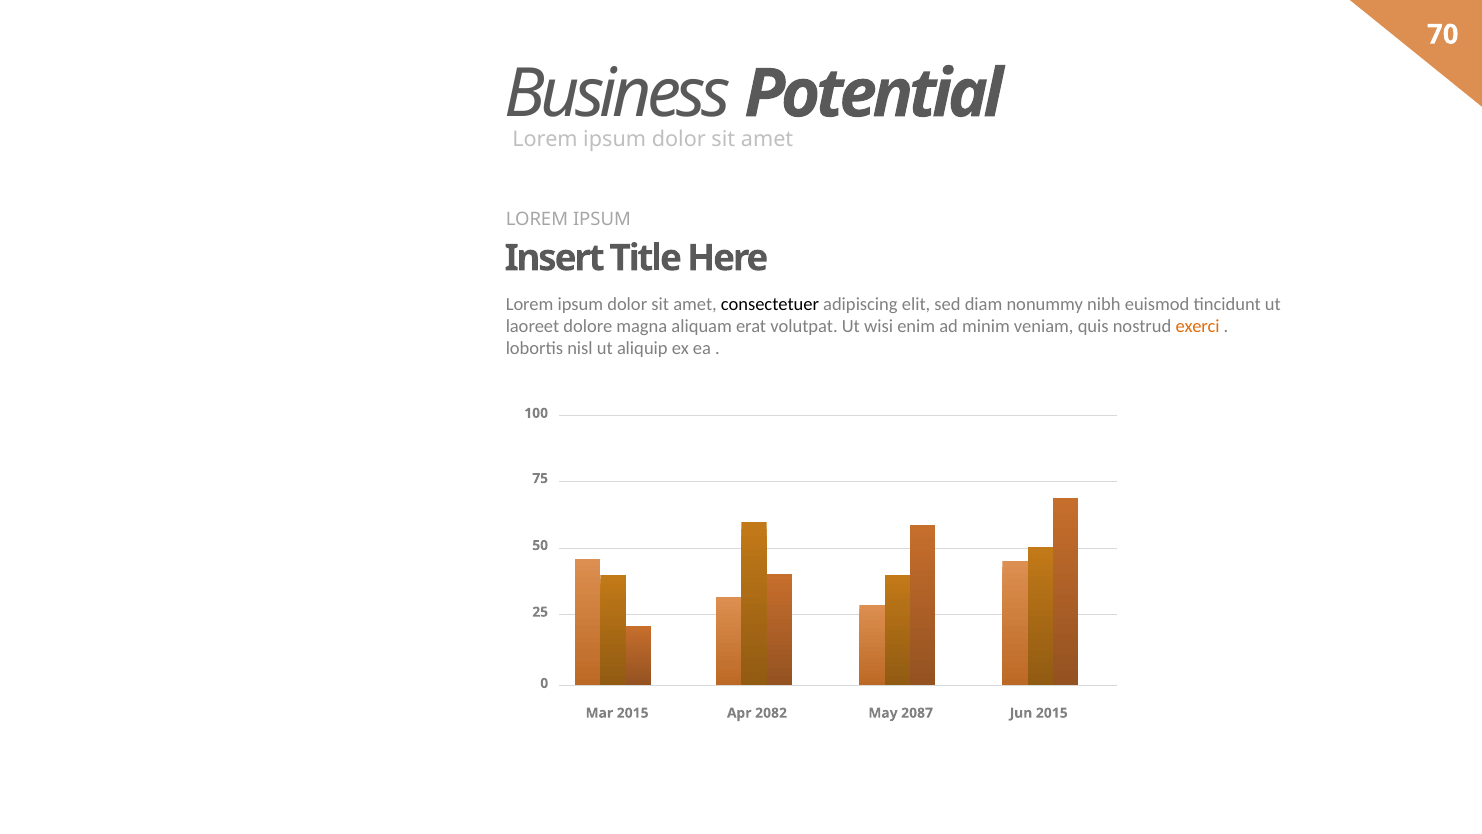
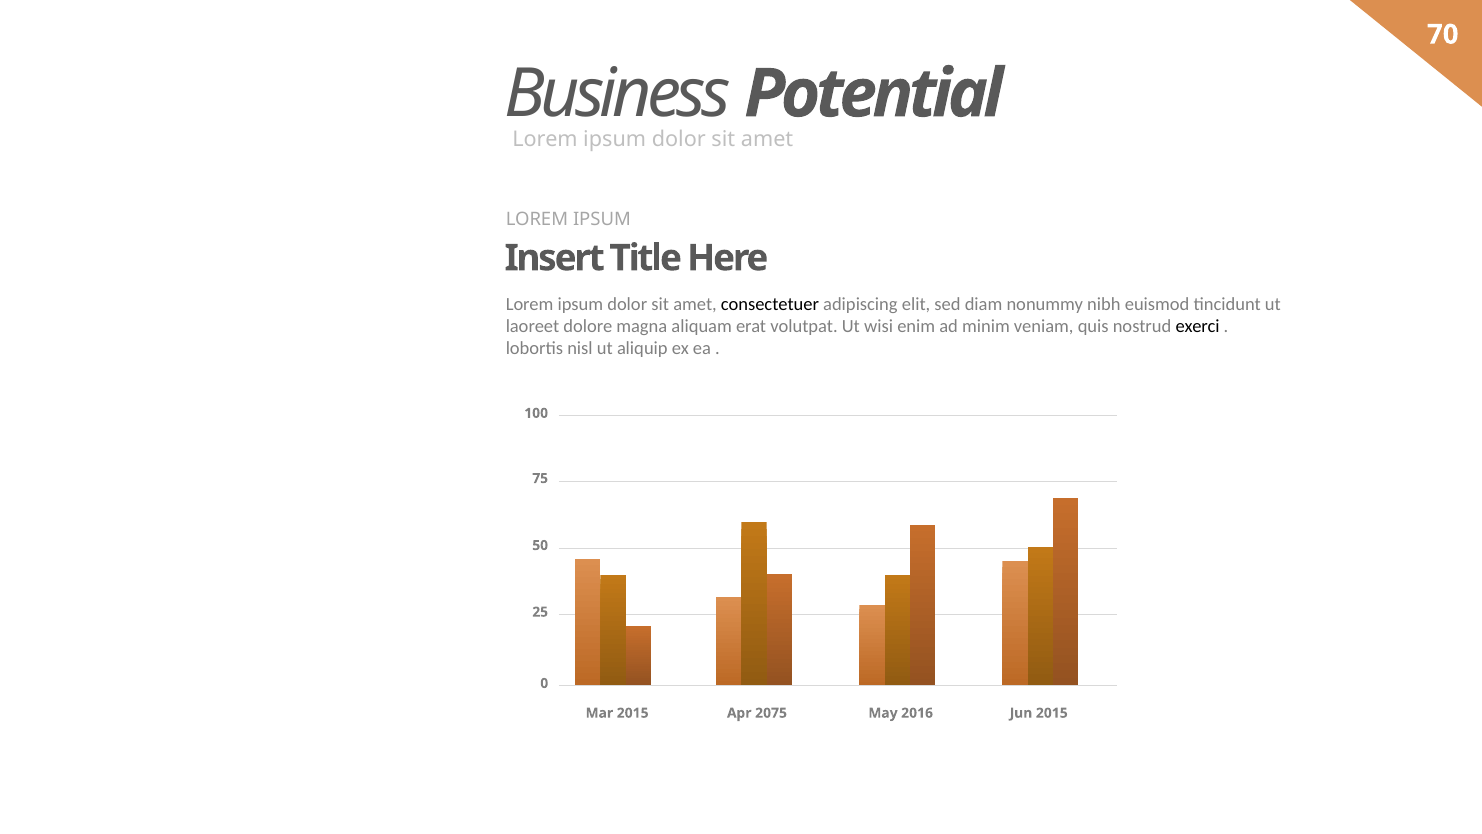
exerci colour: orange -> black
2082: 2082 -> 2075
2087: 2087 -> 2016
